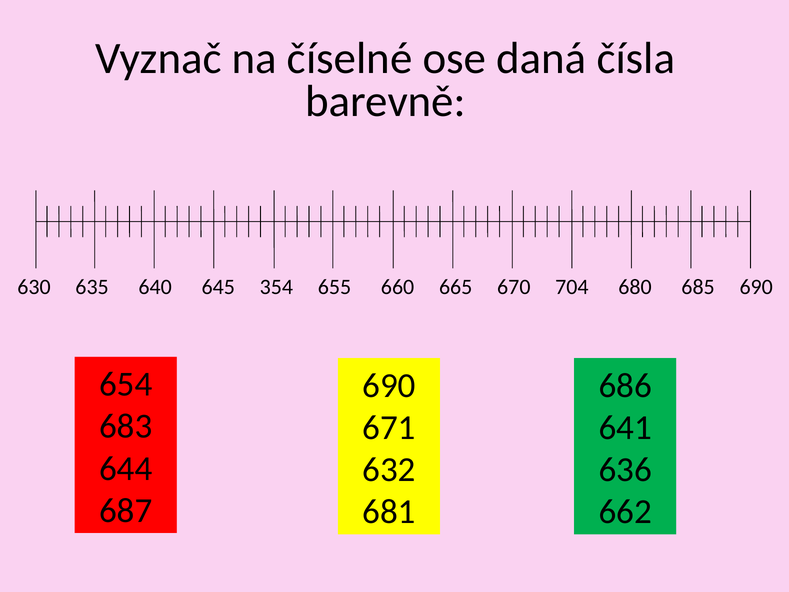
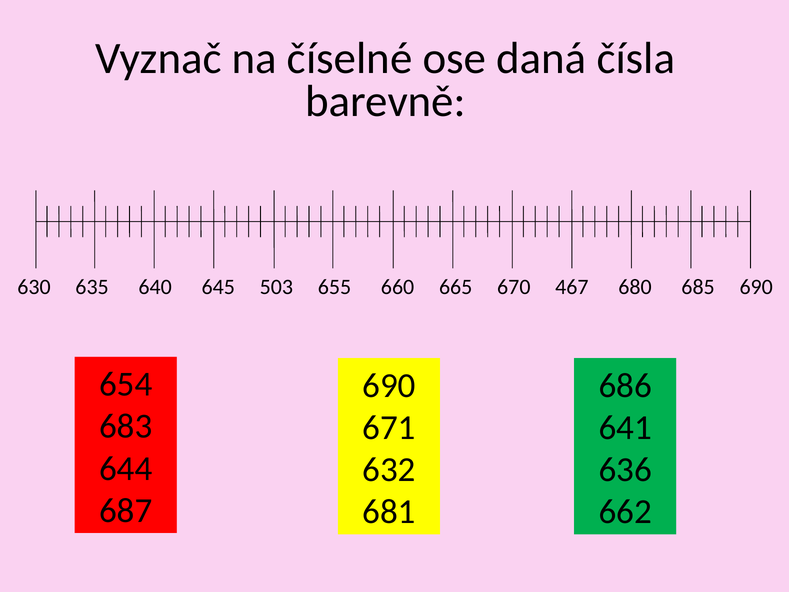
354: 354 -> 503
704: 704 -> 467
